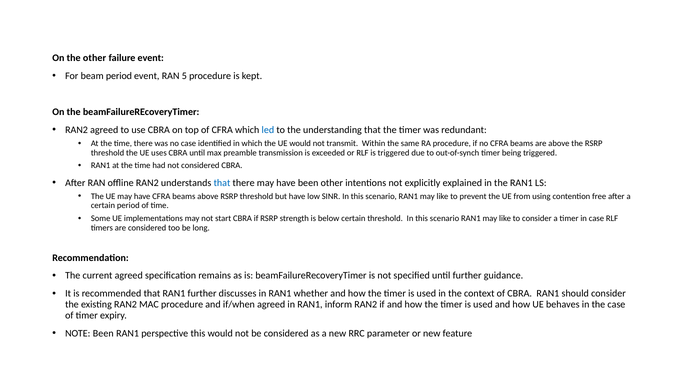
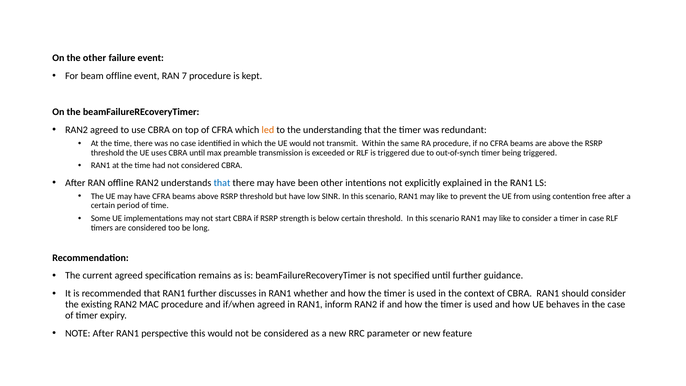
beam period: period -> offline
5: 5 -> 7
led colour: blue -> orange
NOTE Been: Been -> After
